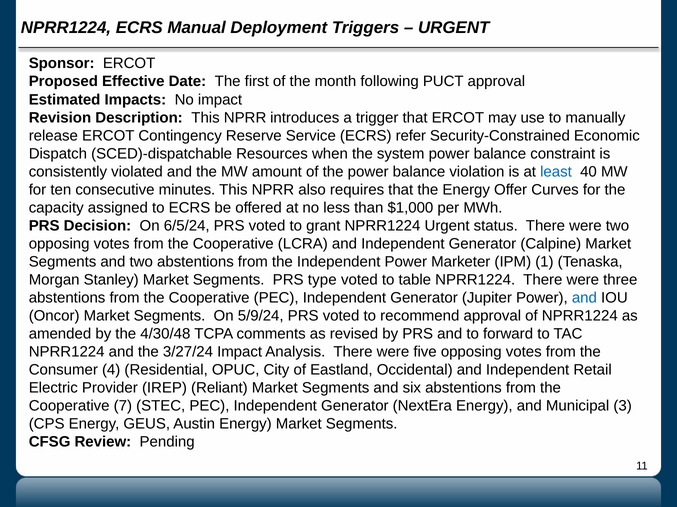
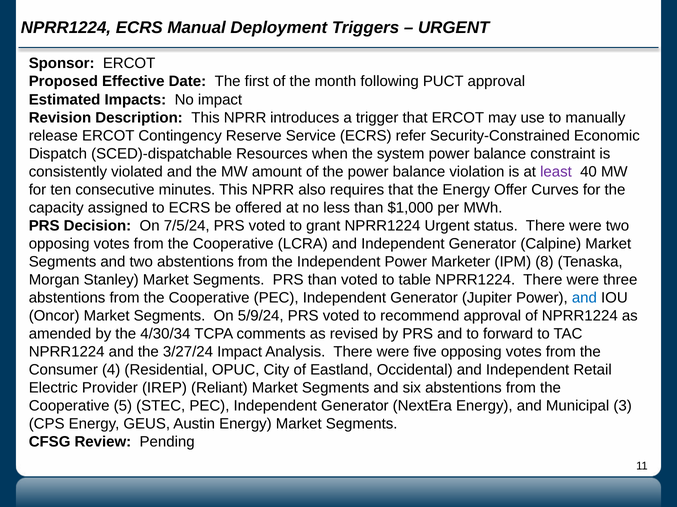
least colour: blue -> purple
6/5/24: 6/5/24 -> 7/5/24
1: 1 -> 8
PRS type: type -> than
4/30/48: 4/30/48 -> 4/30/34
7: 7 -> 5
